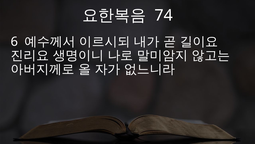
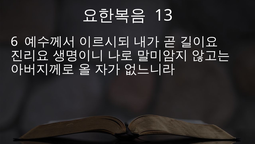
74: 74 -> 13
